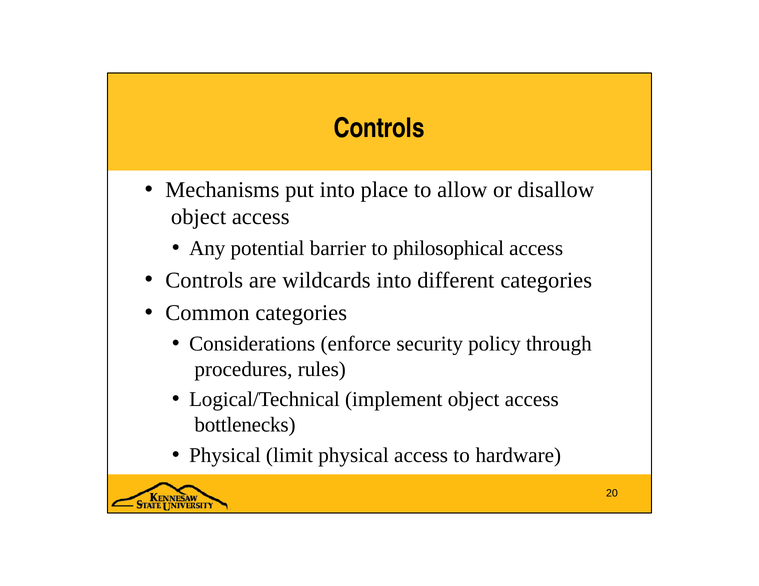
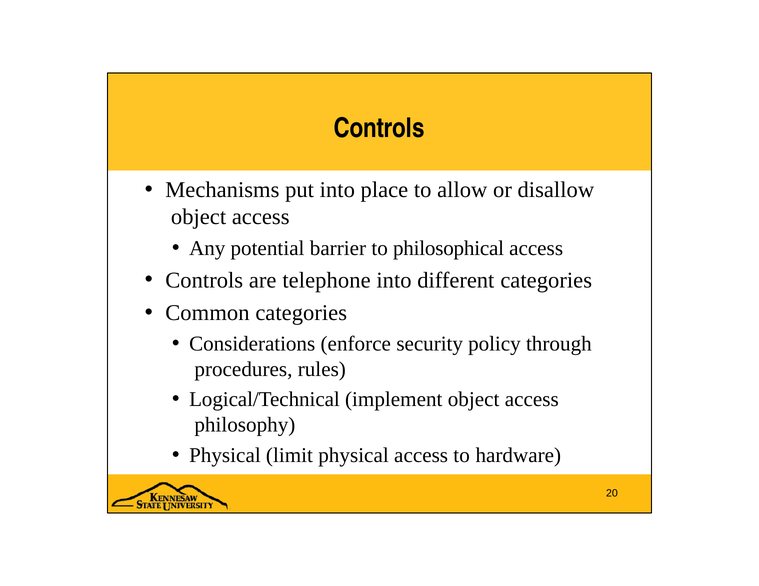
wildcards: wildcards -> telephone
bottlenecks: bottlenecks -> philosophy
